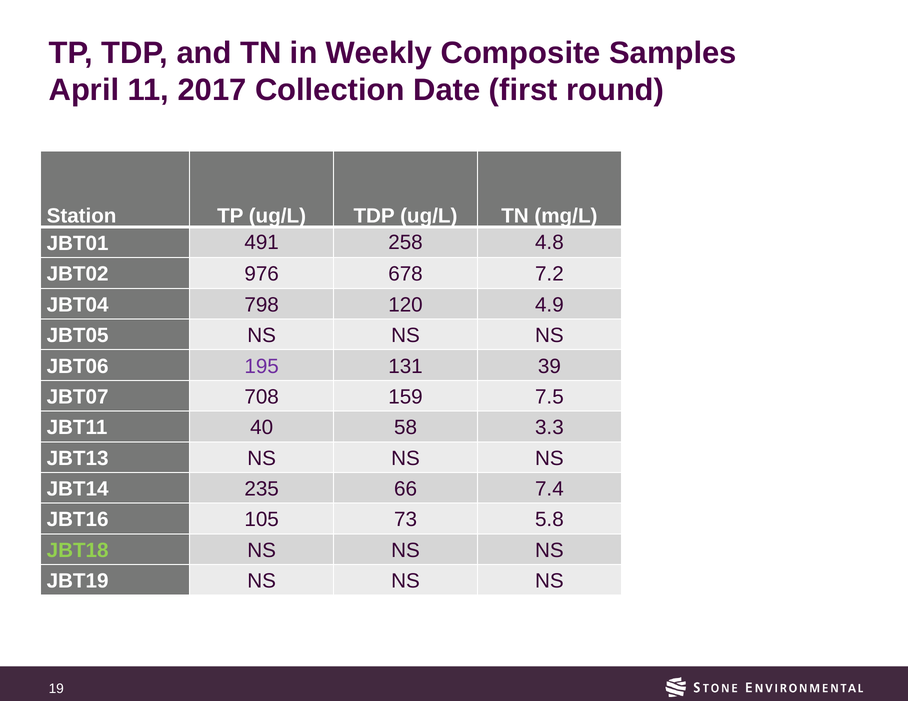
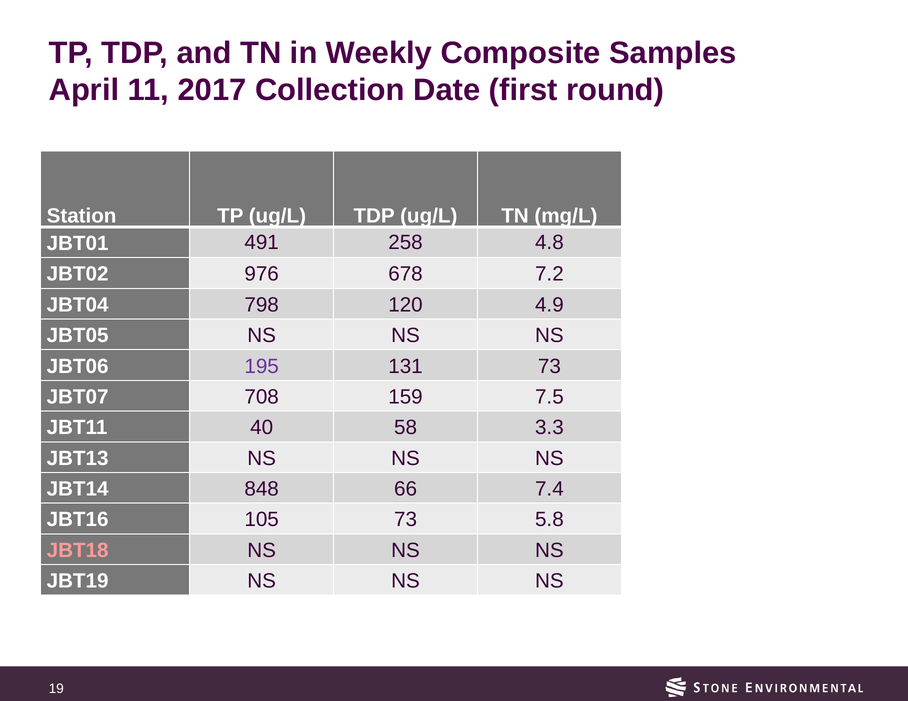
131 39: 39 -> 73
235: 235 -> 848
JBT18 colour: light green -> pink
